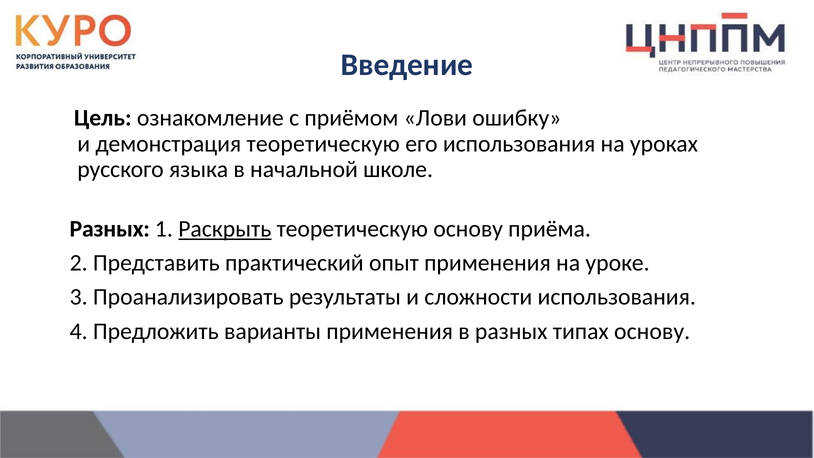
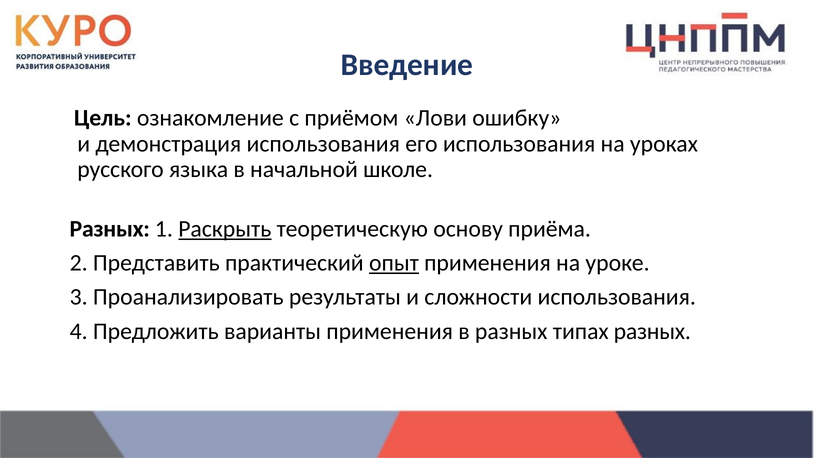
демонстрация теоретическую: теоретическую -> использования
опыт underline: none -> present
типах основу: основу -> разных
